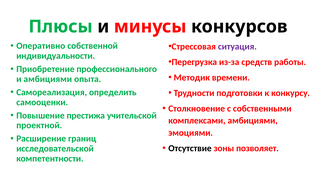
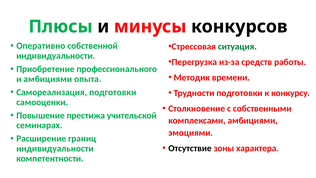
ситуация colour: purple -> green
Самореализация определить: определить -> подготовки
проектной: проектной -> семинарах
позволяет: позволяет -> характера
исследовательской at (55, 148): исследовательской -> индивидуальности
